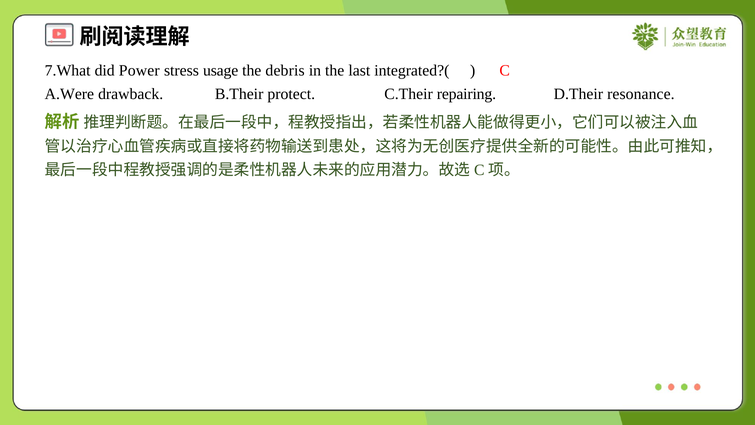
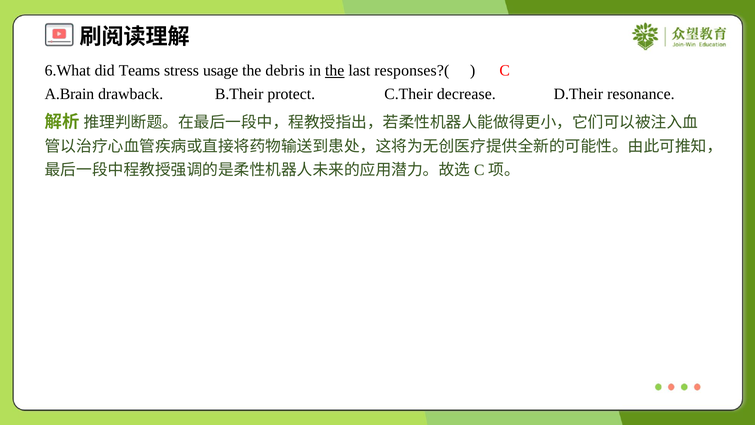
7.What: 7.What -> 6.What
Power: Power -> Teams
the at (335, 71) underline: none -> present
integrated?(: integrated?( -> responses?(
A.Were: A.Were -> A.Brain
repairing: repairing -> decrease
